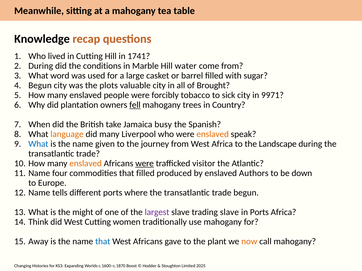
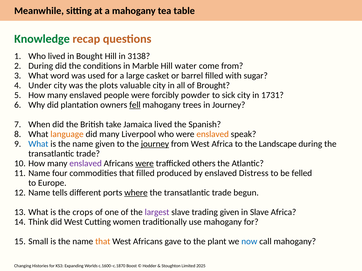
Knowledge colour: black -> green
in Cutting: Cutting -> Bought
1741: 1741 -> 3138
Begun at (40, 86): Begun -> Under
tobacco: tobacco -> powder
9971: 9971 -> 1731
in Country: Country -> Journey
Jamaica busy: busy -> lived
journey at (155, 144) underline: none -> present
enslaved at (86, 164) colour: orange -> purple
visitor: visitor -> others
Authors: Authors -> Distress
down: down -> felled
where underline: none -> present
might: might -> crops
trading slave: slave -> given
in Ports: Ports -> Slave
Away: Away -> Small
that at (103, 242) colour: blue -> orange
now colour: orange -> blue
